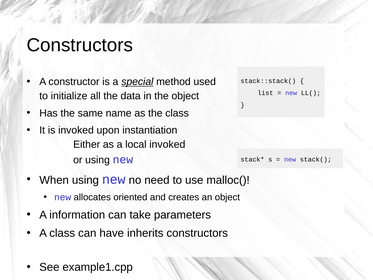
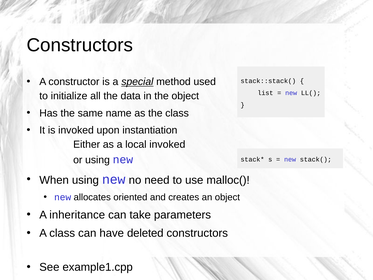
information: information -> inheritance
inherits: inherits -> deleted
